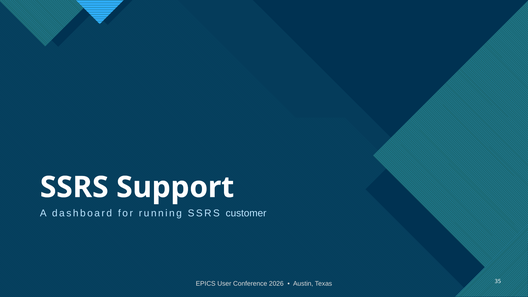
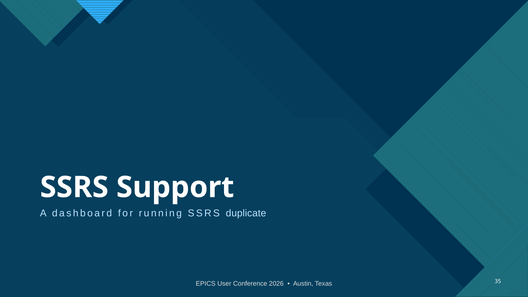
customer: customer -> duplicate
